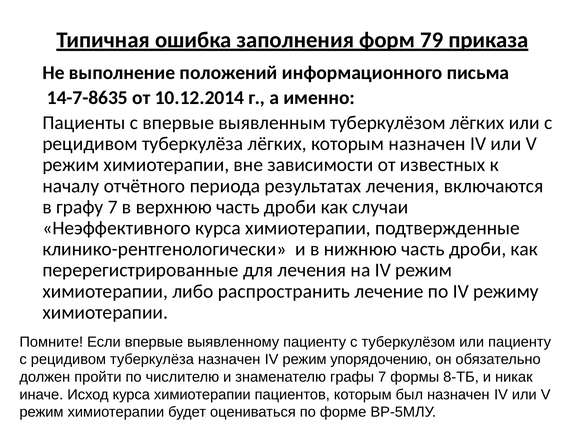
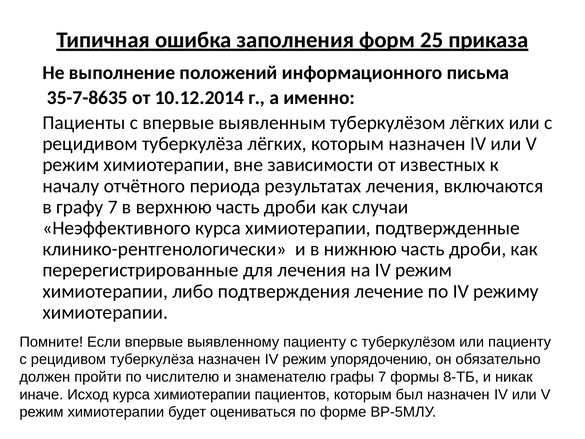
79: 79 -> 25
14-7-8635: 14-7-8635 -> 35-7-8635
распространить: распространить -> подтверждения
